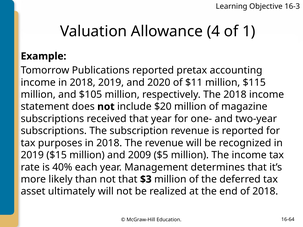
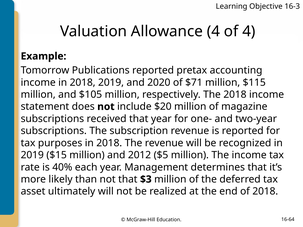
of 1: 1 -> 4
$11: $11 -> $71
2009: 2009 -> 2012
